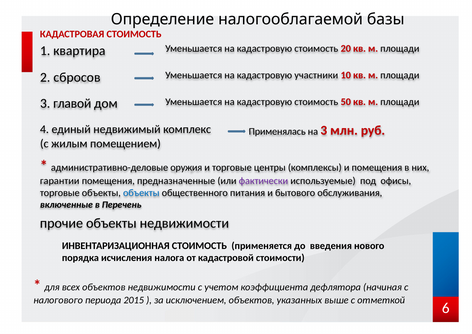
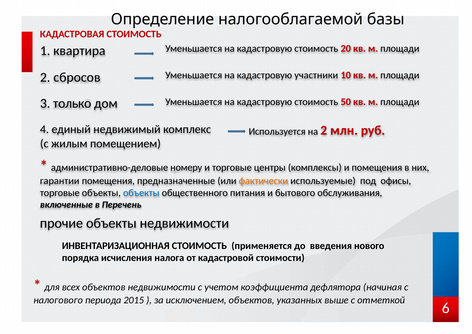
главой: главой -> только
Применялась: Применялась -> Используется
на 3: 3 -> 2
оружия: оружия -> номеру
фактически colour: purple -> orange
